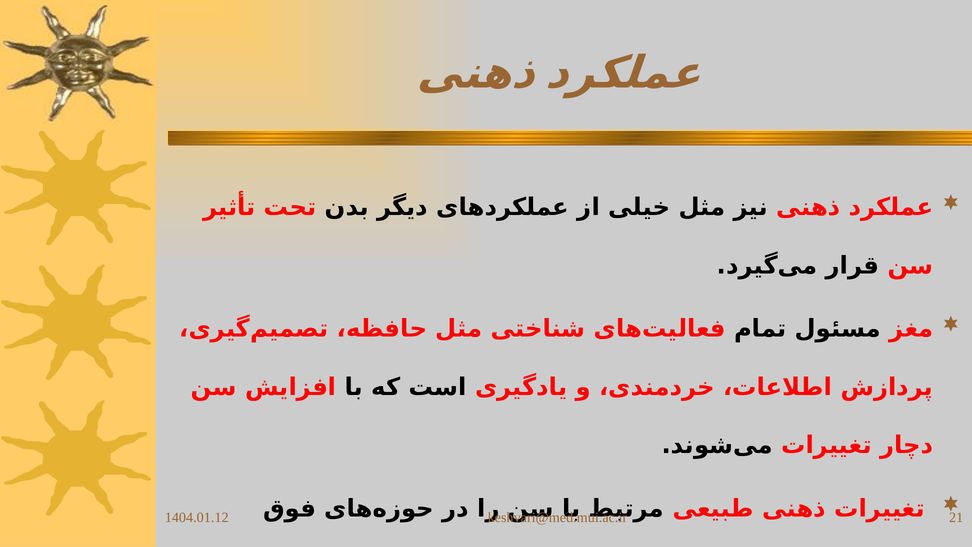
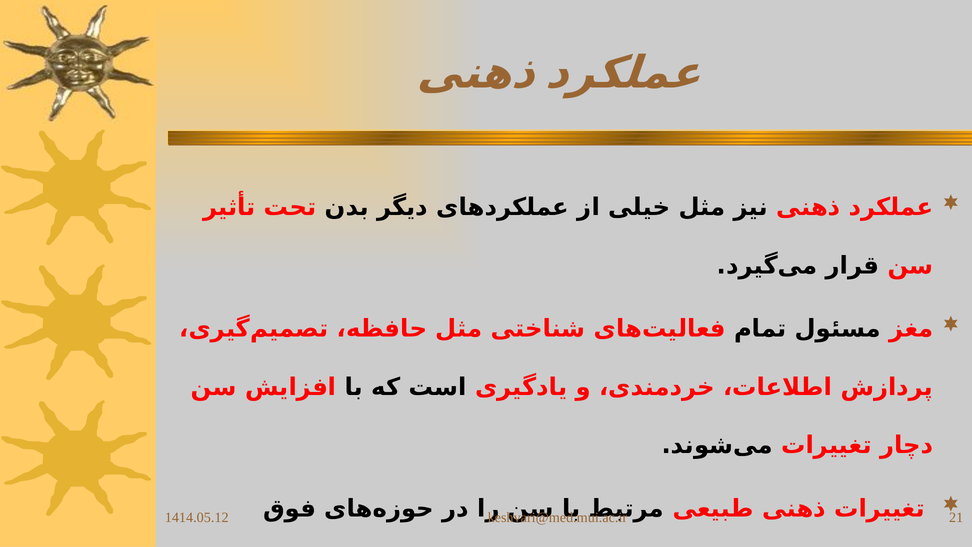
1404.01.12: 1404.01.12 -> 1414.05.12
